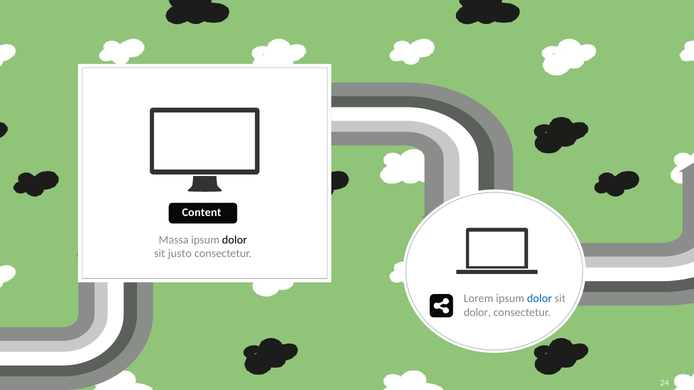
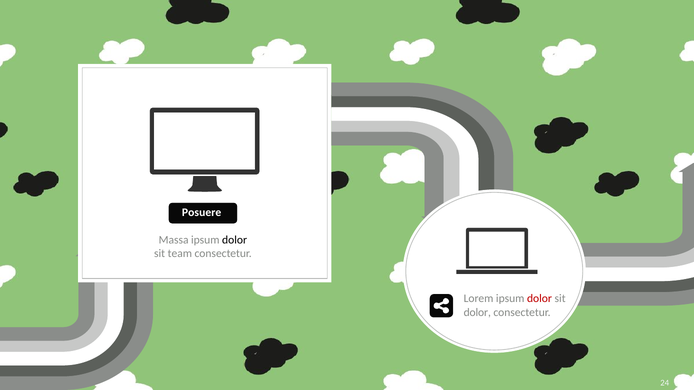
Content: Content -> Posuere
justo: justo -> team
dolor at (539, 299) colour: blue -> red
